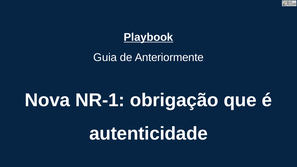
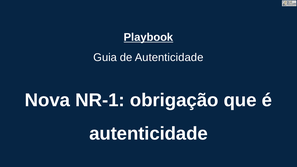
de Anteriormente: Anteriormente -> Autenticidade
